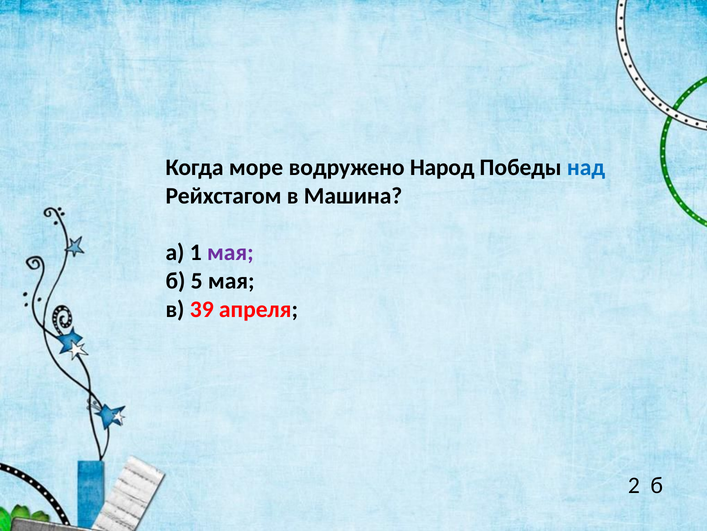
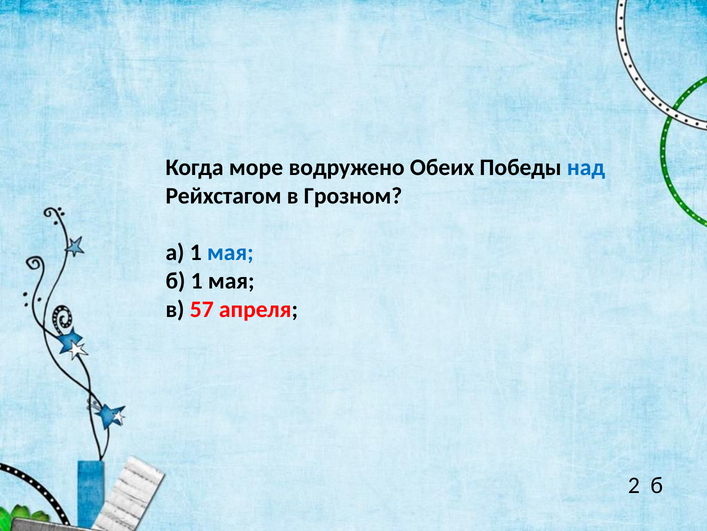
Народ: Народ -> Обеих
Машина: Машина -> Грозном
мая at (230, 252) colour: purple -> blue
б 5: 5 -> 1
39: 39 -> 57
